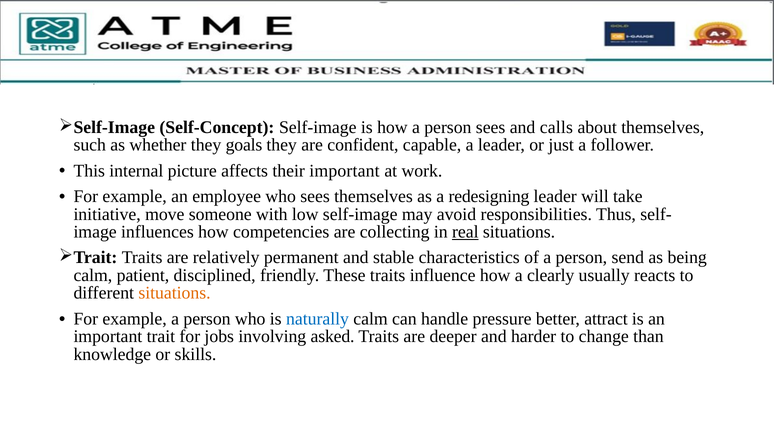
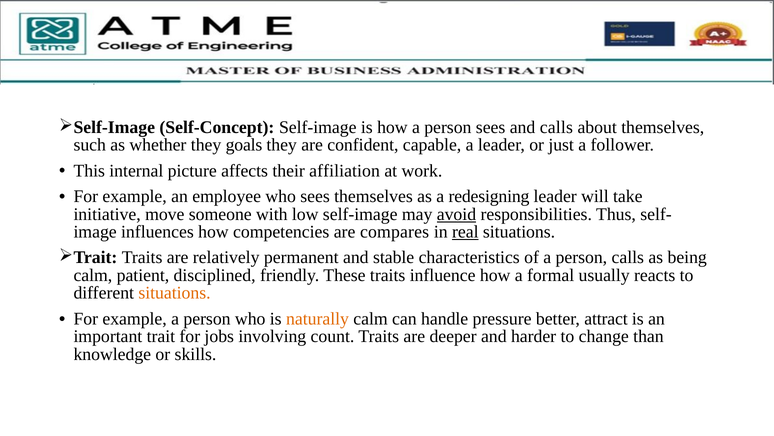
their important: important -> affiliation
avoid underline: none -> present
collecting: collecting -> compares
person send: send -> calls
clearly: clearly -> formal
naturally colour: blue -> orange
asked: asked -> count
